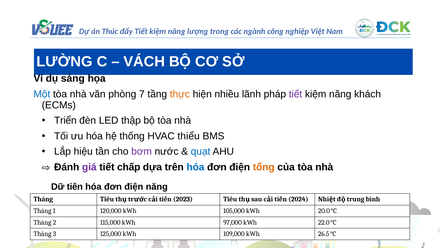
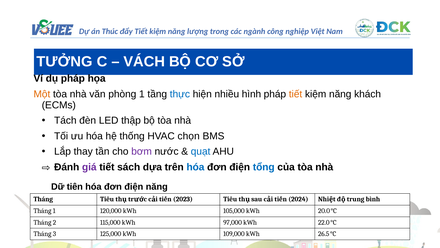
LƯỜNG: LƯỜNG -> TƯỞNG
dụ sáng: sáng -> pháp
Một colour: blue -> orange
phòng 7: 7 -> 1
thực colour: orange -> blue
lãnh: lãnh -> hình
tiết at (296, 94) colour: purple -> orange
Triển: Triển -> Tách
thiểu: thiểu -> chọn
hiệu: hiệu -> thay
chấp: chấp -> sách
tổng colour: orange -> blue
